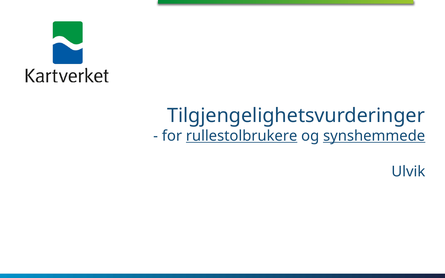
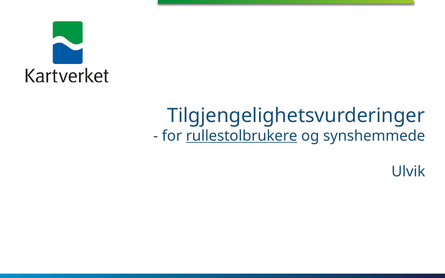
synshemmede underline: present -> none
